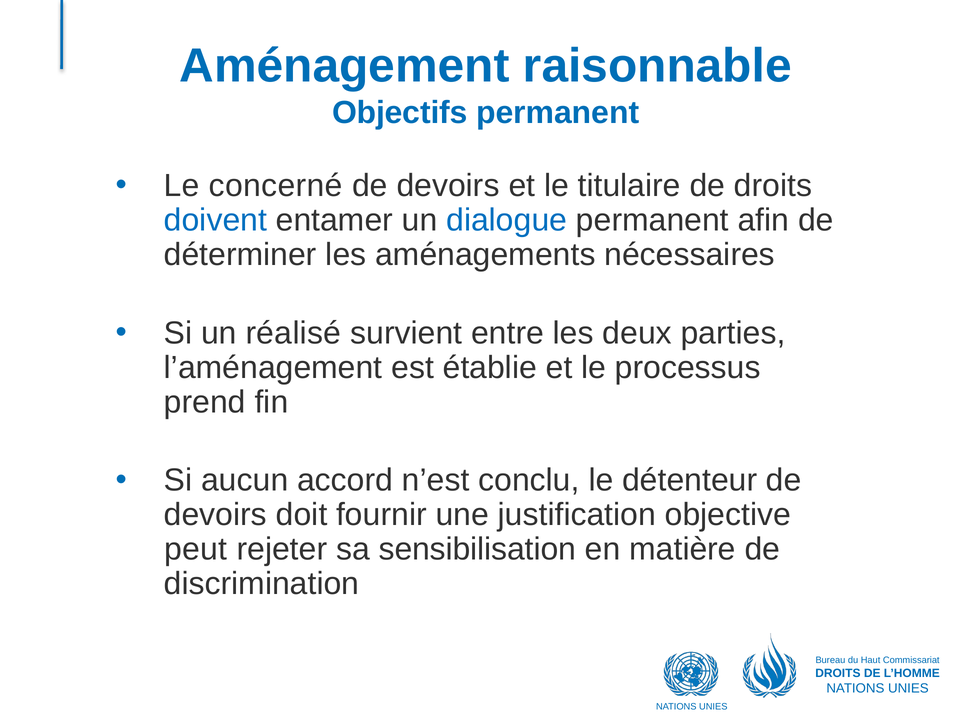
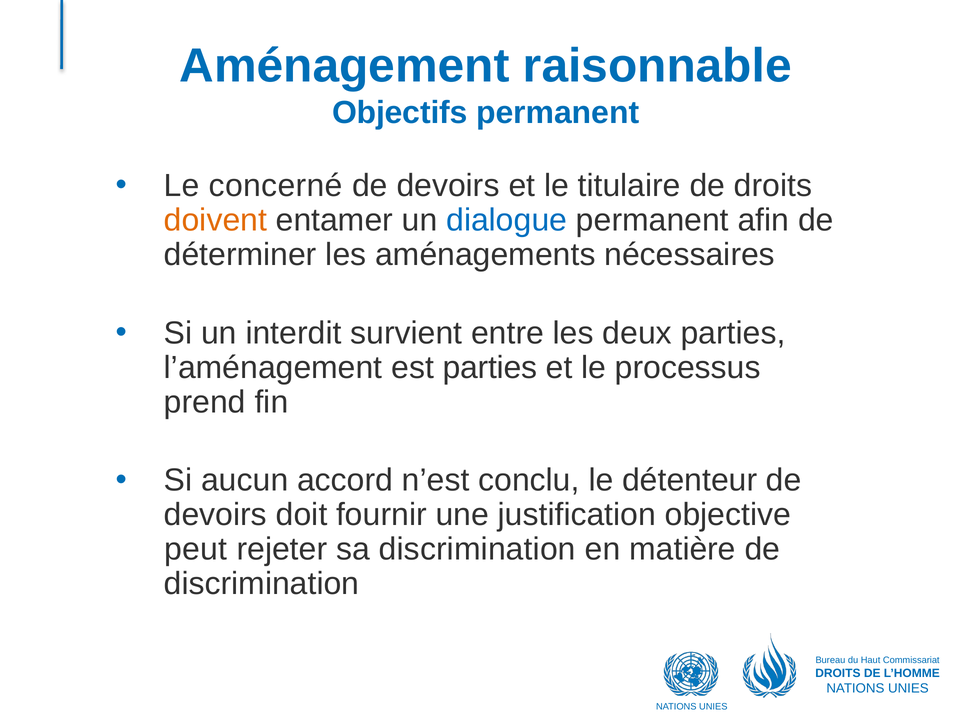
doivent colour: blue -> orange
réalisé: réalisé -> interdit
est établie: établie -> parties
sa sensibilisation: sensibilisation -> discrimination
